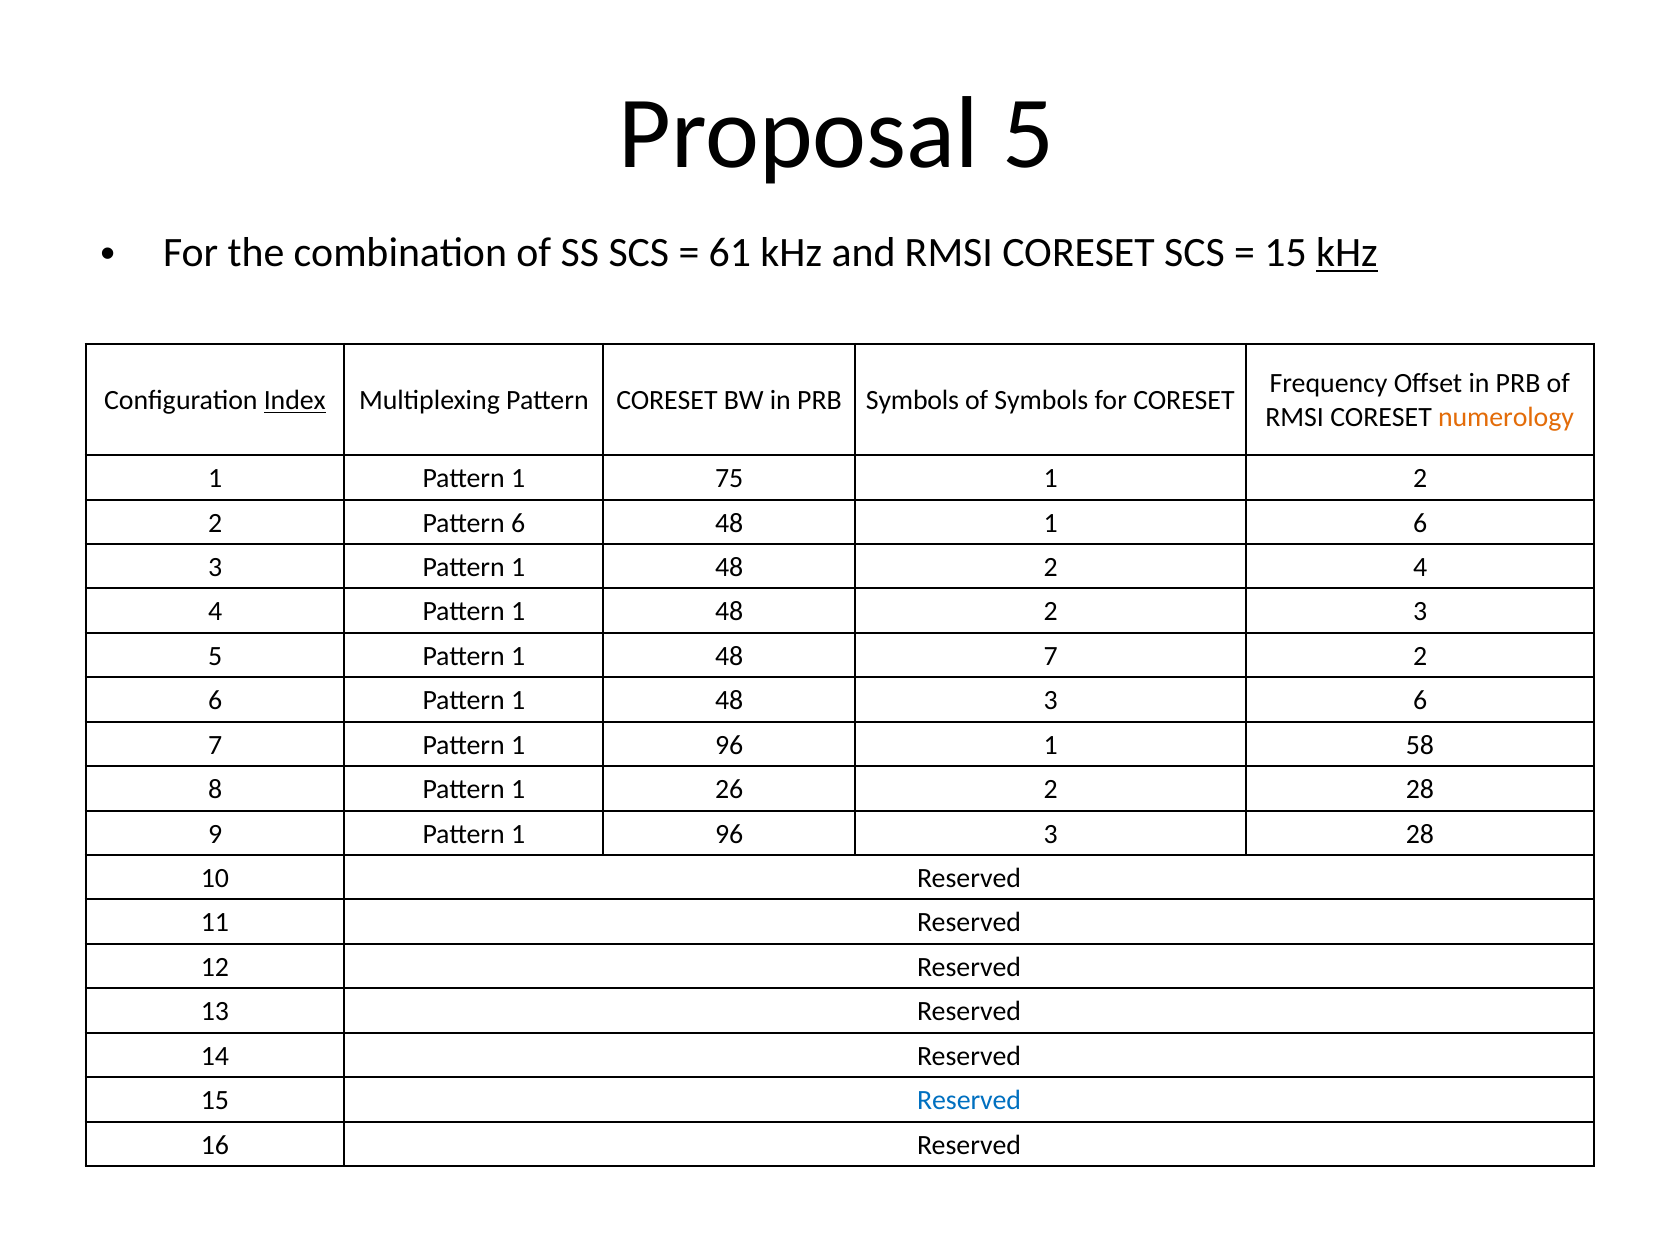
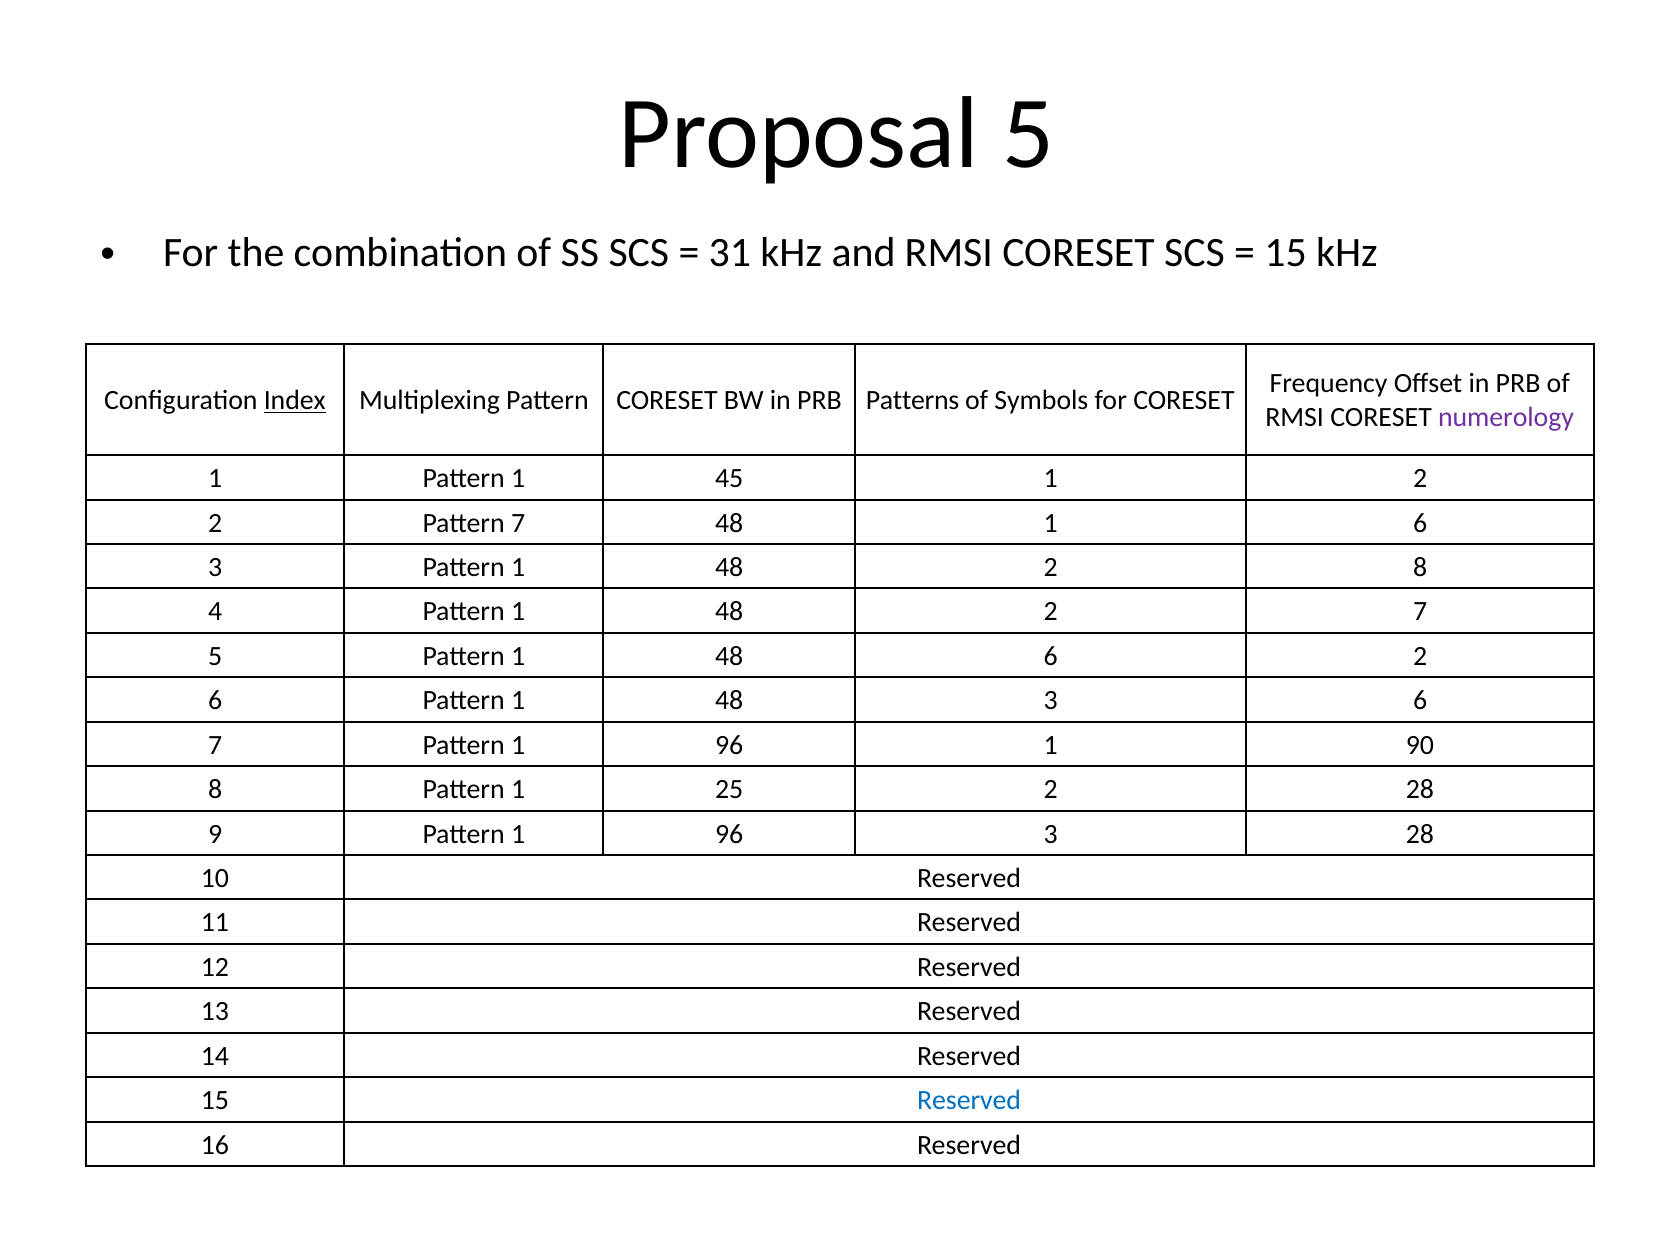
61: 61 -> 31
kHz at (1347, 253) underline: present -> none
PRB Symbols: Symbols -> Patterns
numerology colour: orange -> purple
75: 75 -> 45
Pattern 6: 6 -> 7
2 4: 4 -> 8
2 3: 3 -> 7
48 7: 7 -> 6
58: 58 -> 90
26: 26 -> 25
